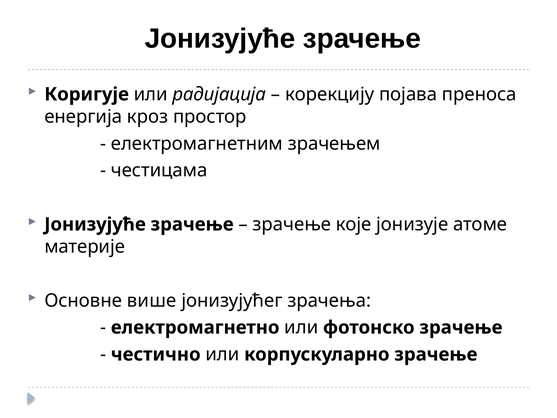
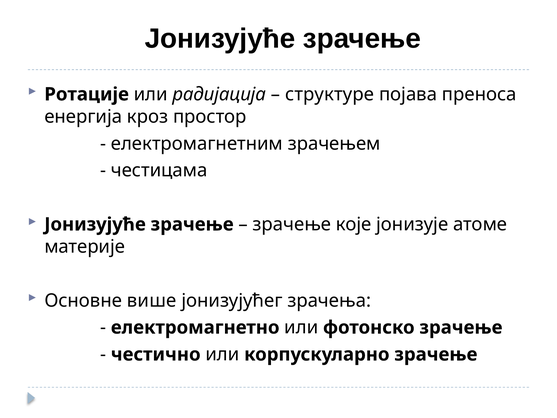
Коригује: Коригује -> Ротације
корекцију: корекцију -> структуре
